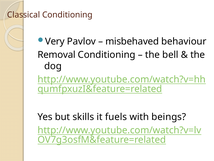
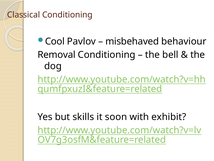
Very: Very -> Cool
fuels: fuels -> soon
beings: beings -> exhibit
